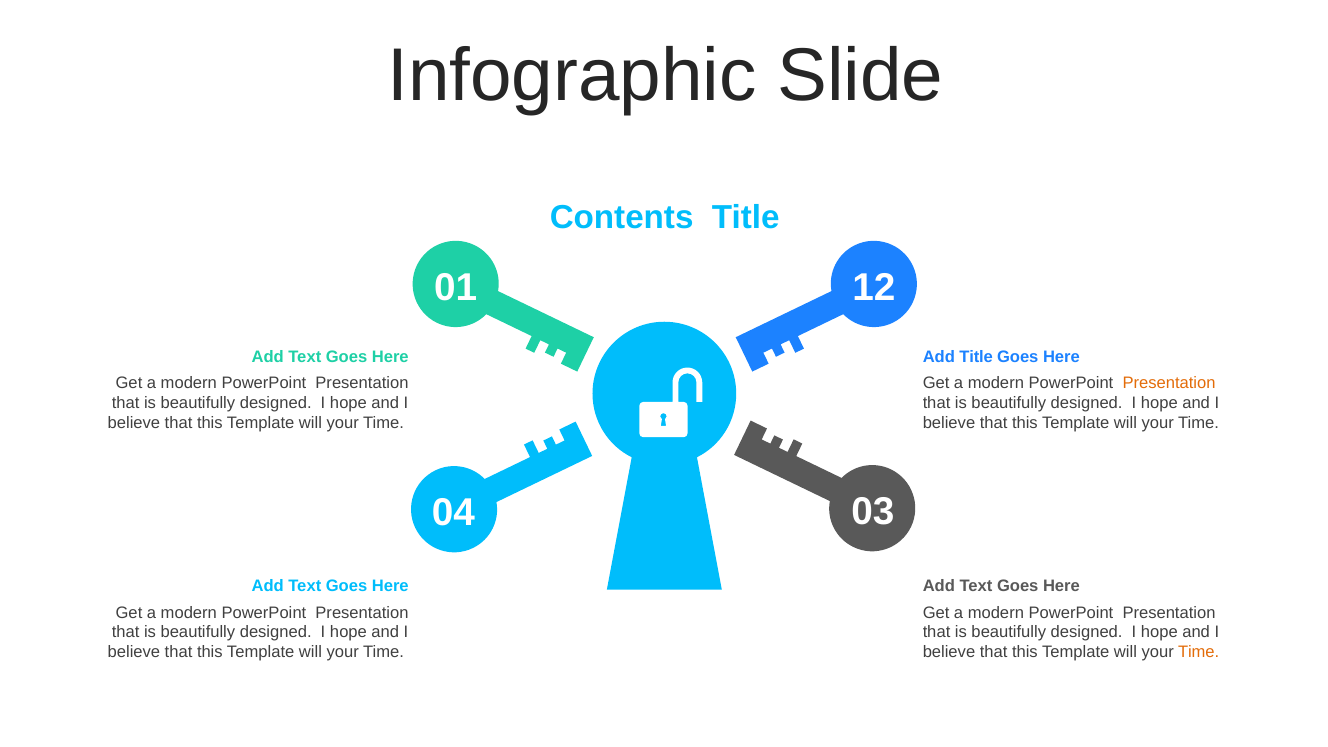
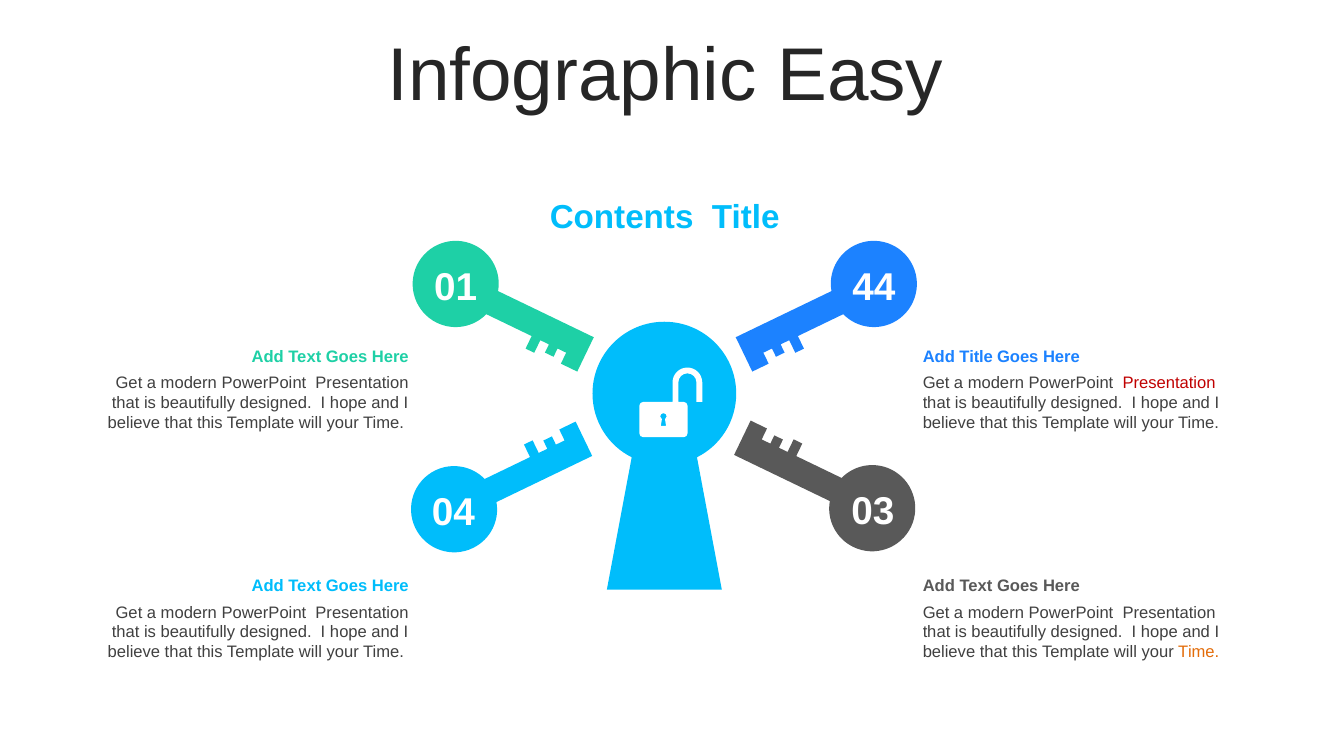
Slide: Slide -> Easy
12: 12 -> 44
Presentation at (1169, 383) colour: orange -> red
